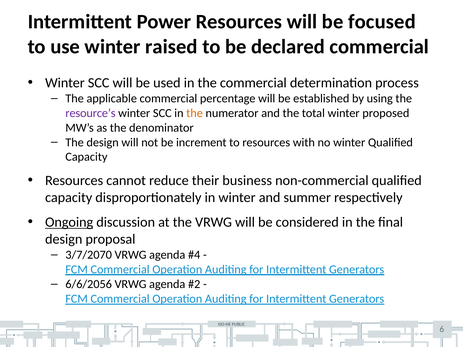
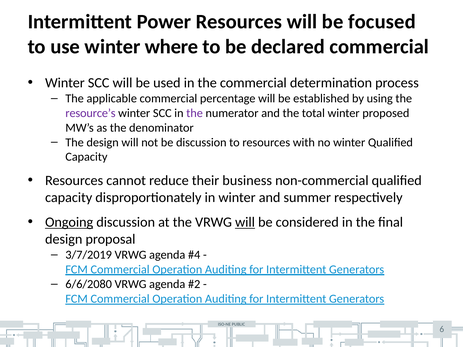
raised: raised -> where
the at (195, 113) colour: orange -> purple
be increment: increment -> discussion
will at (245, 222) underline: none -> present
3/7/2070: 3/7/2070 -> 3/7/2019
6/6/2056: 6/6/2056 -> 6/6/2080
